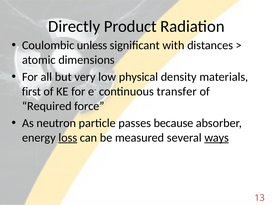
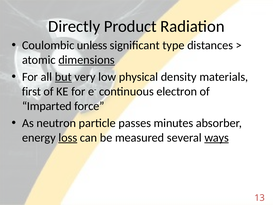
with: with -> type
dimensions underline: none -> present
but underline: none -> present
transfer: transfer -> electron
Required: Required -> Imparted
because: because -> minutes
